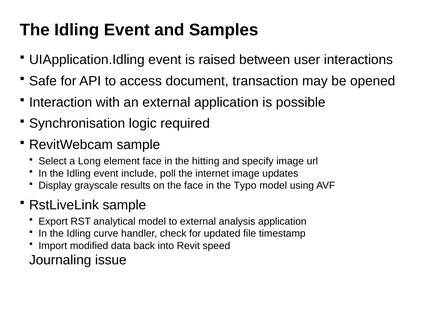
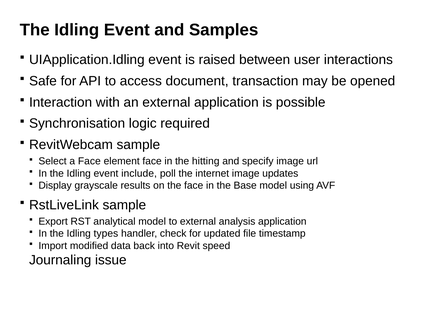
a Long: Long -> Face
Typo: Typo -> Base
curve: curve -> types
